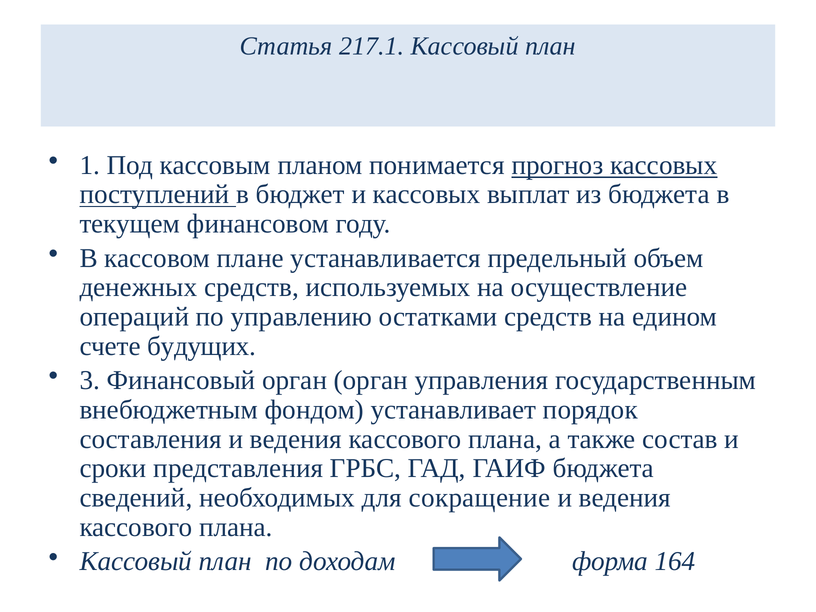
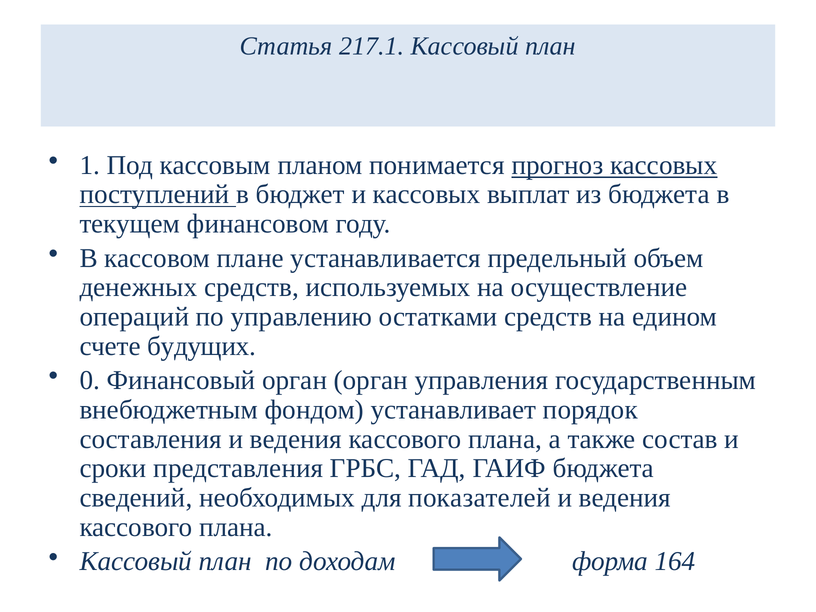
3: 3 -> 0
сокращение: сокращение -> показателей
